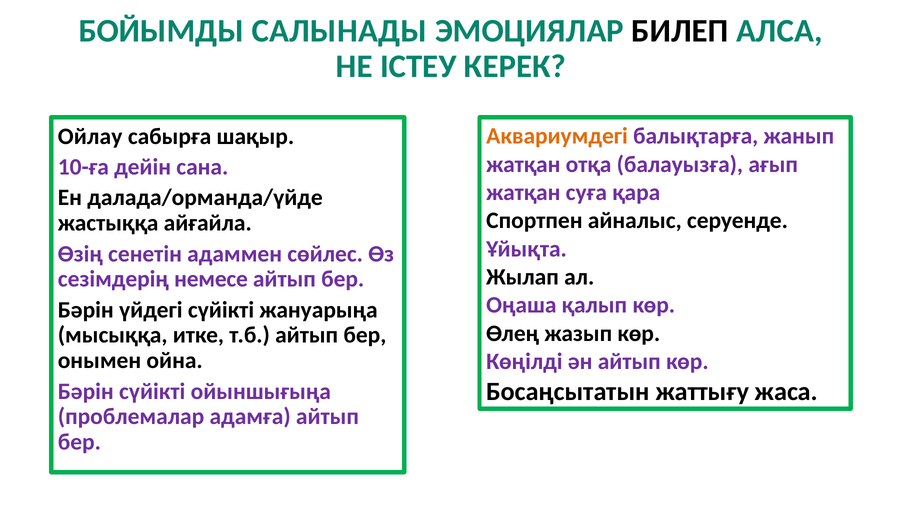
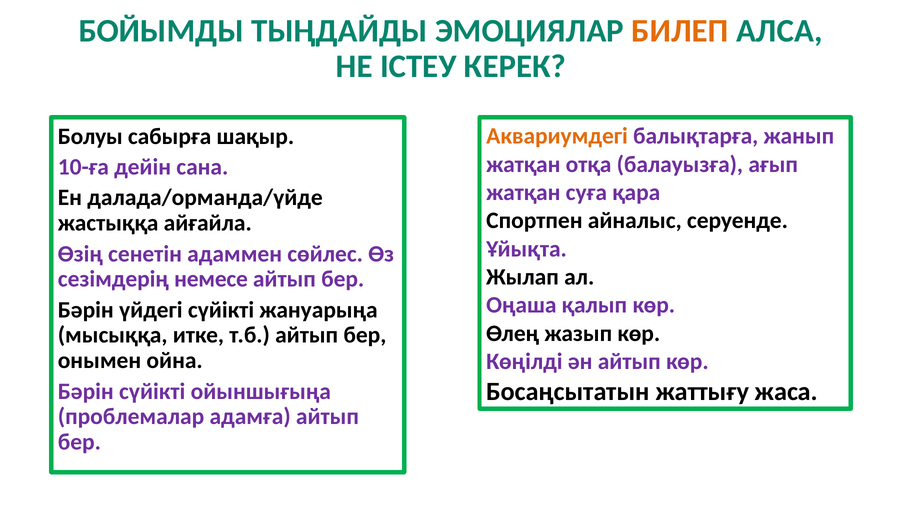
САЛЫНАДЫ: САЛЫНАДЫ -> ТЫҢДАЙДЫ
БИЛЕП colour: black -> orange
Ойлау: Ойлау -> Болуы
